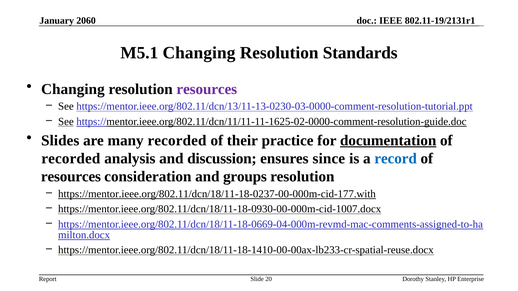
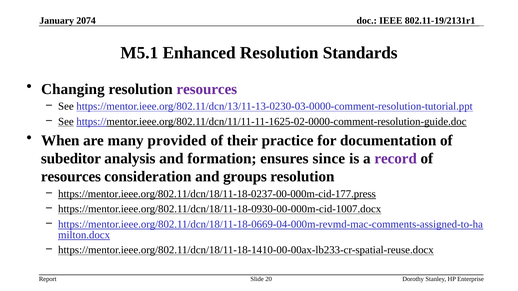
2060: 2060 -> 2074
M5.1 Changing: Changing -> Enhanced
Slides: Slides -> When
many recorded: recorded -> provided
documentation underline: present -> none
recorded at (71, 159): recorded -> subeditor
discussion: discussion -> formation
record colour: blue -> purple
https://mentor.ieee.org/802.11/dcn/18/11-18-0237-00-000m-cid-177.with: https://mentor.ieee.org/802.11/dcn/18/11-18-0237-00-000m-cid-177.with -> https://mentor.ieee.org/802.11/dcn/18/11-18-0237-00-000m-cid-177.press
